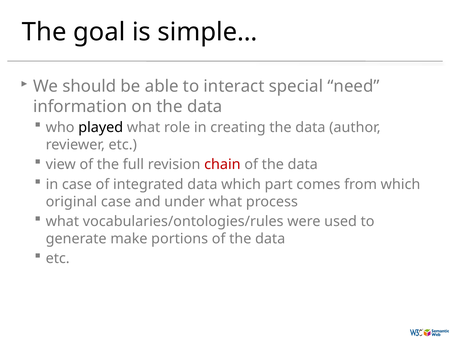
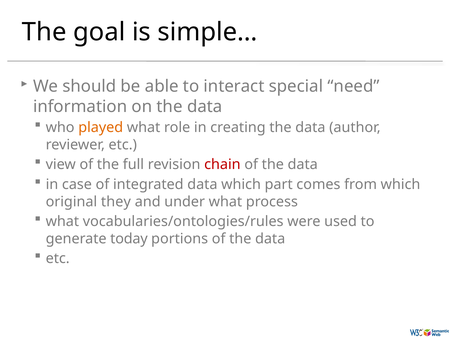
played colour: black -> orange
original case: case -> they
make: make -> today
